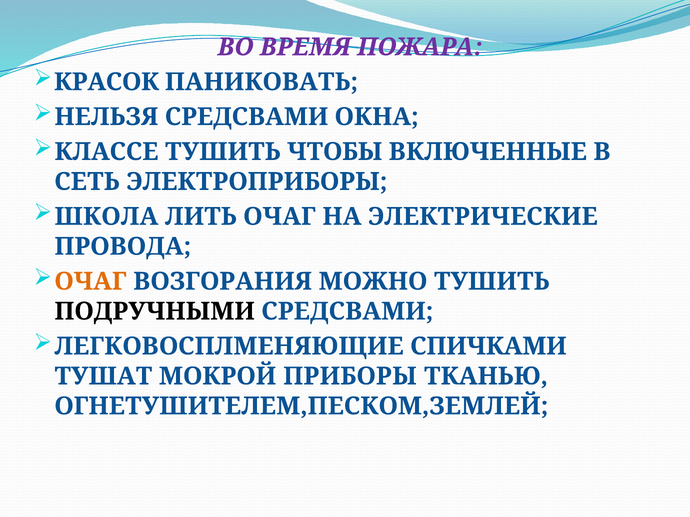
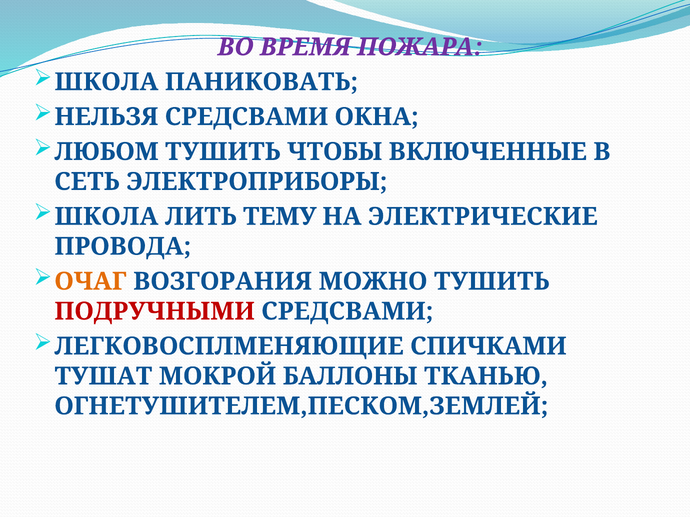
КРАСОК at (107, 82): КРАСОК -> ШКОЛА
КЛАССЕ: КЛАССЕ -> ЛЮБОМ
ЛИТЬ ОЧАГ: ОЧАГ -> ТЕМУ
ПОДРУЧНЫМИ colour: black -> red
ПРИБОРЫ: ПРИБОРЫ -> БАЛЛОНЫ
